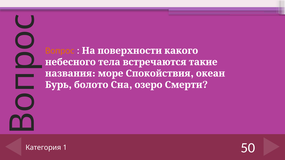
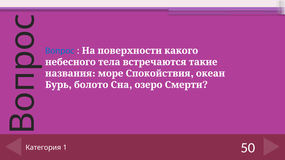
Вопрос colour: orange -> blue
